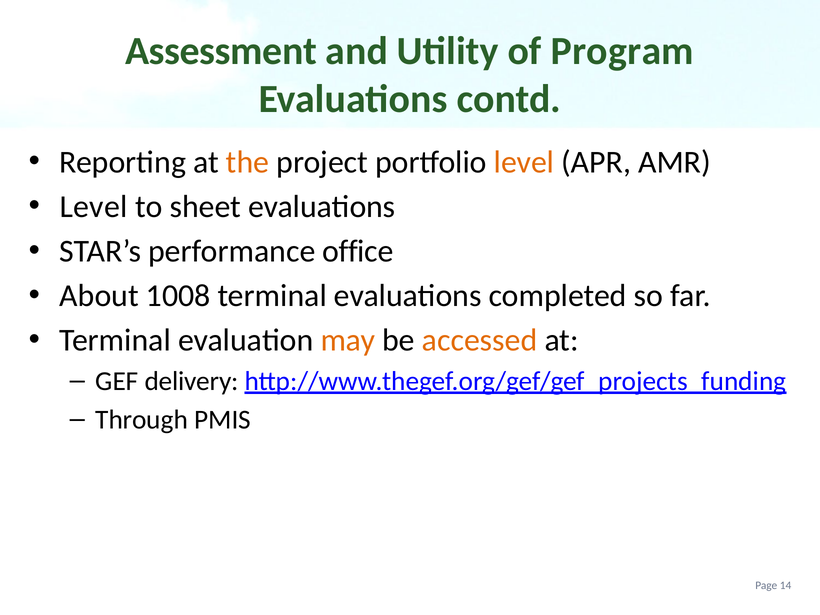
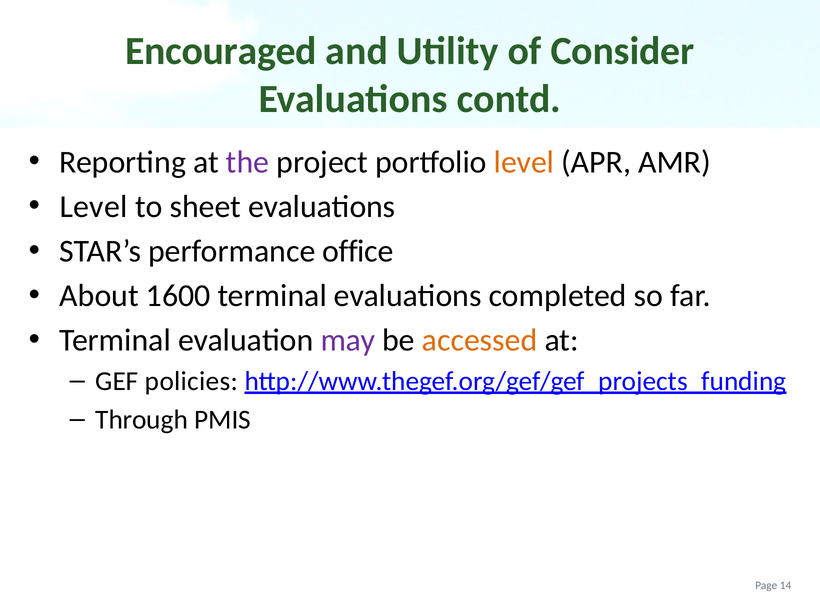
Assessment: Assessment -> Encouraged
Program: Program -> Consider
the colour: orange -> purple
1008: 1008 -> 1600
may colour: orange -> purple
delivery: delivery -> policies
